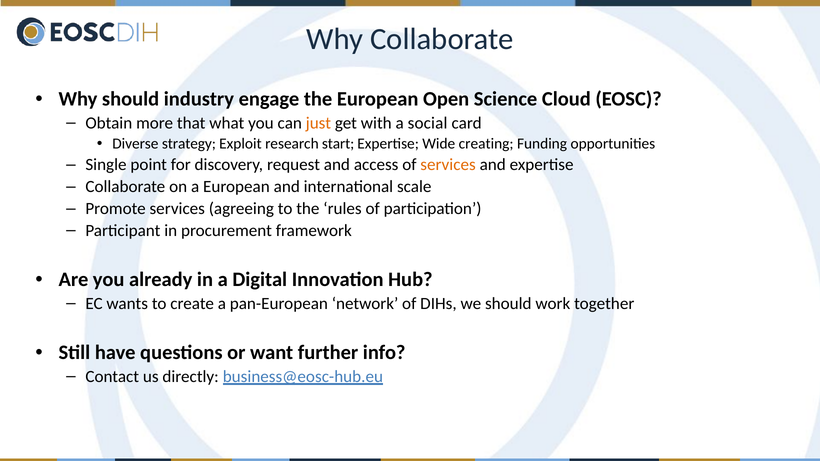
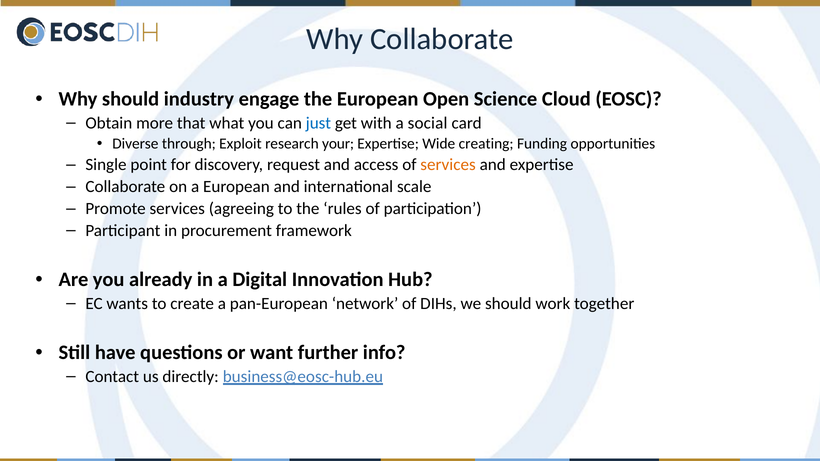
just colour: orange -> blue
strategy: strategy -> through
start: start -> your
